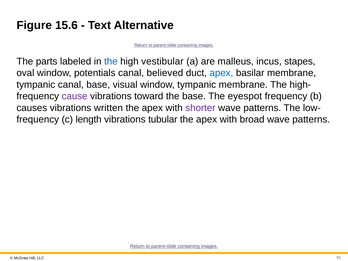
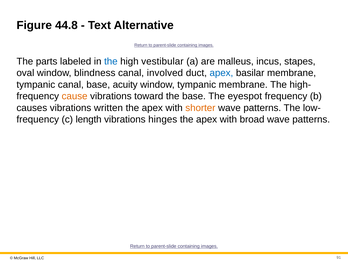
15.6: 15.6 -> 44.8
potentials: potentials -> blindness
believed: believed -> involved
visual: visual -> acuity
cause colour: purple -> orange
shorter colour: purple -> orange
tubular: tubular -> hinges
